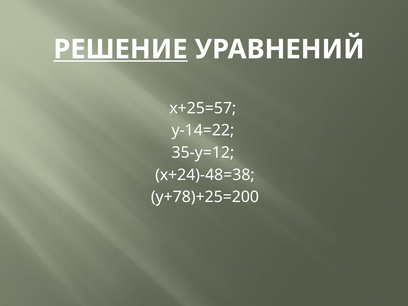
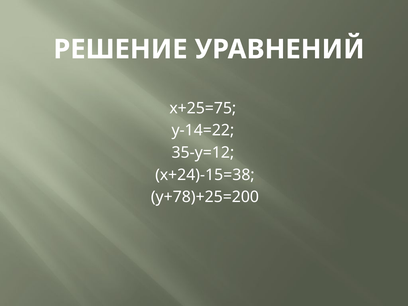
РЕШЕНИЕ underline: present -> none
х+25=57: х+25=57 -> х+25=75
х+24)-48=38: х+24)-48=38 -> х+24)-15=38
